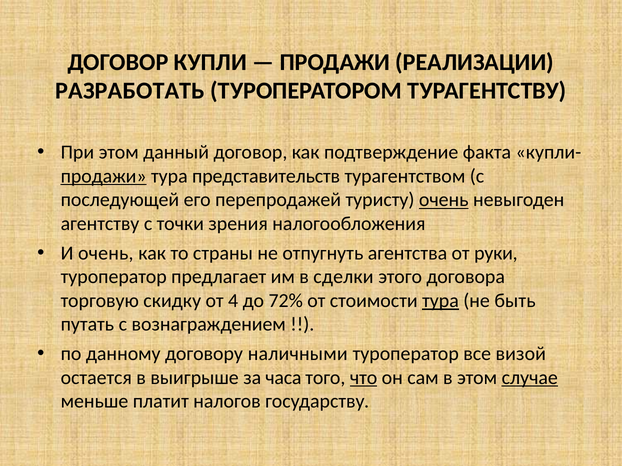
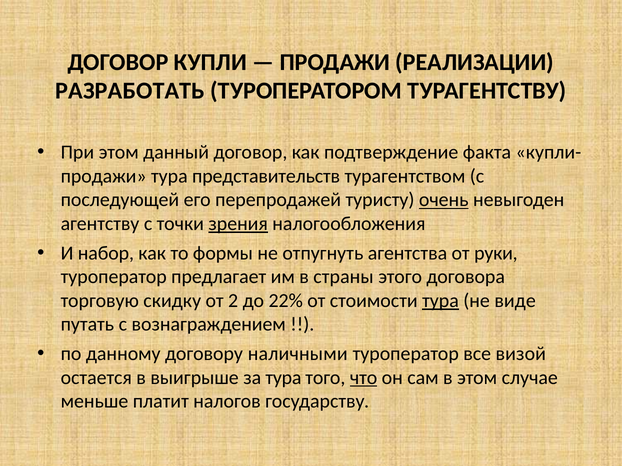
продажи at (104, 176) underline: present -> none
зрения underline: none -> present
И очень: очень -> набор
страны: страны -> формы
сделки: сделки -> страны
4: 4 -> 2
72%: 72% -> 22%
быть: быть -> виде
за часа: часа -> тура
случае underline: present -> none
